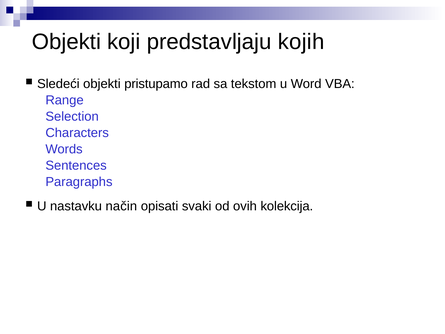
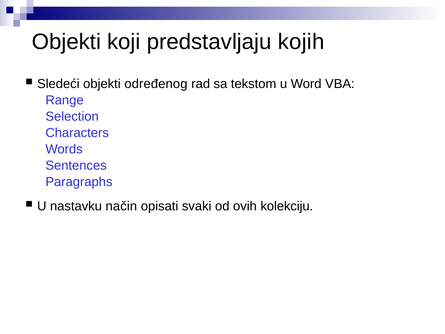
pristupamo: pristupamo -> određenog
kolekcija: kolekcija -> kolekciju
